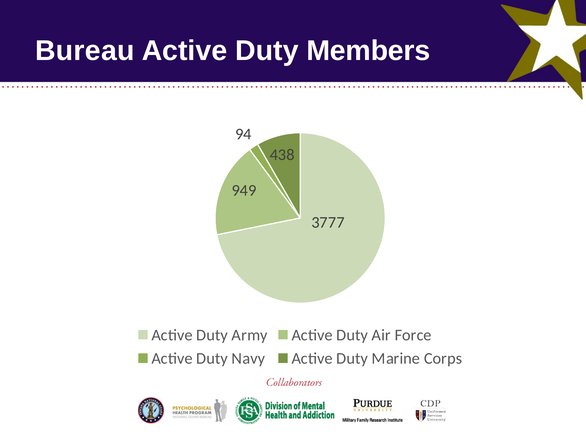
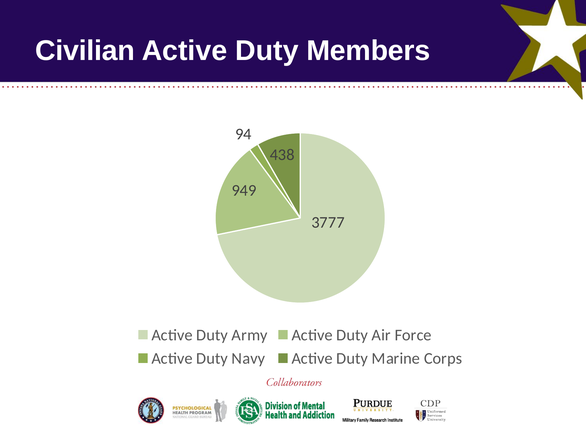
Bureau: Bureau -> Civilian
